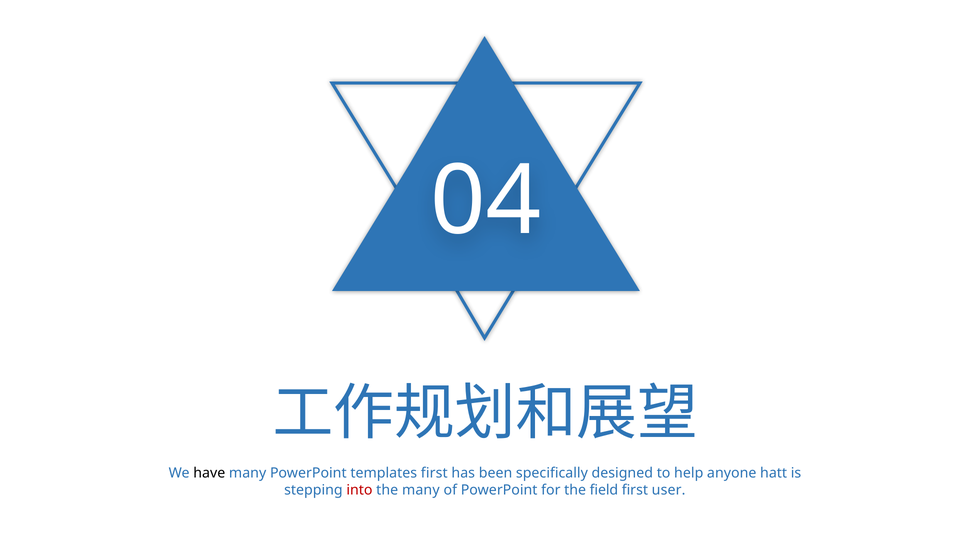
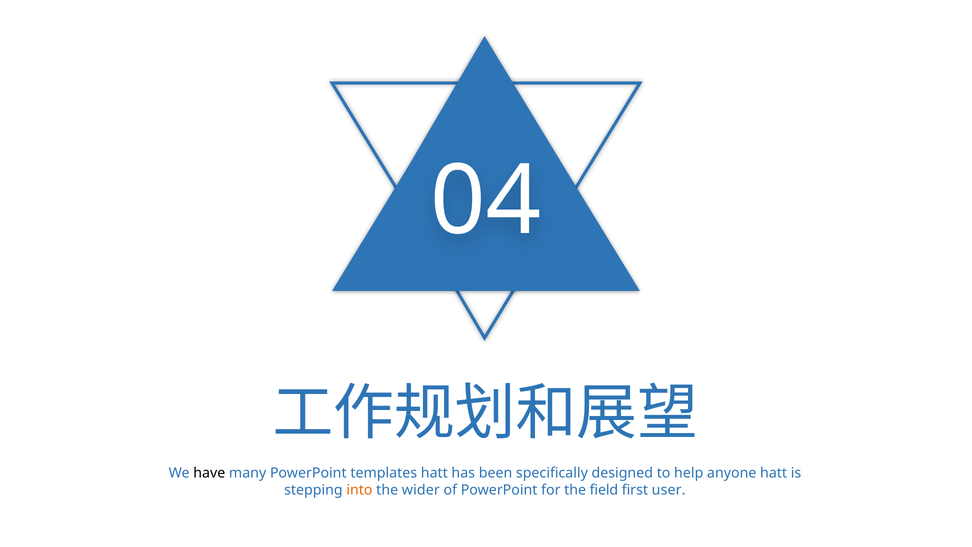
templates first: first -> hatt
into colour: red -> orange
the many: many -> wider
